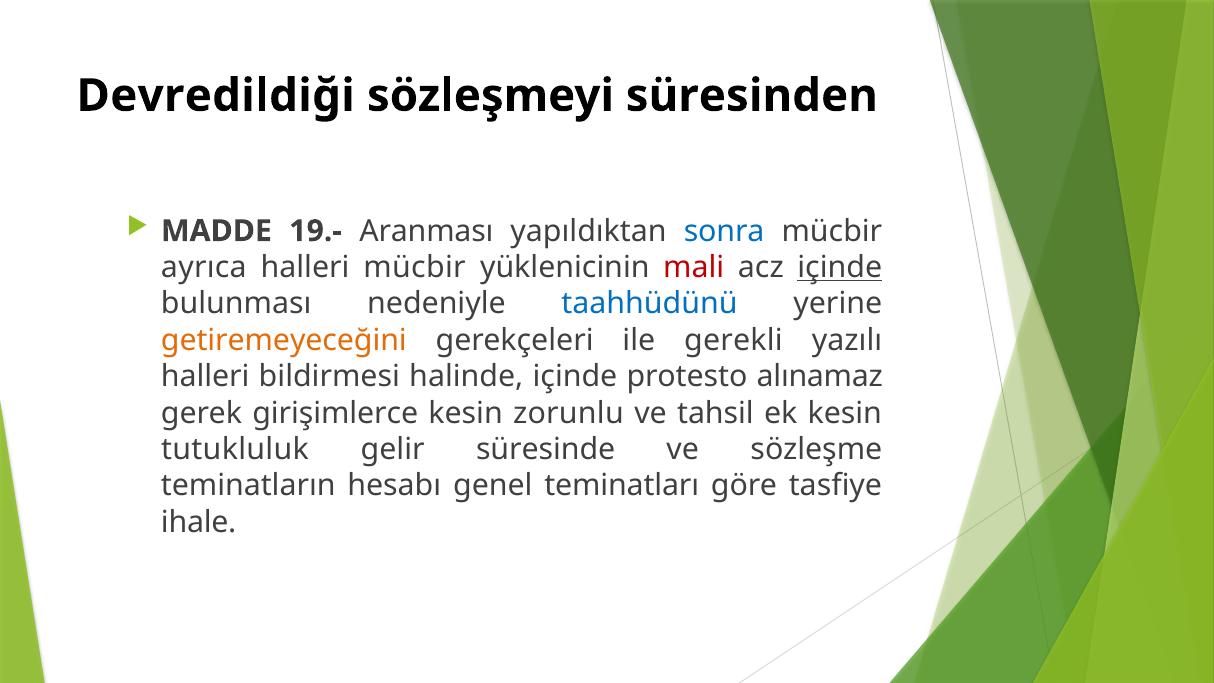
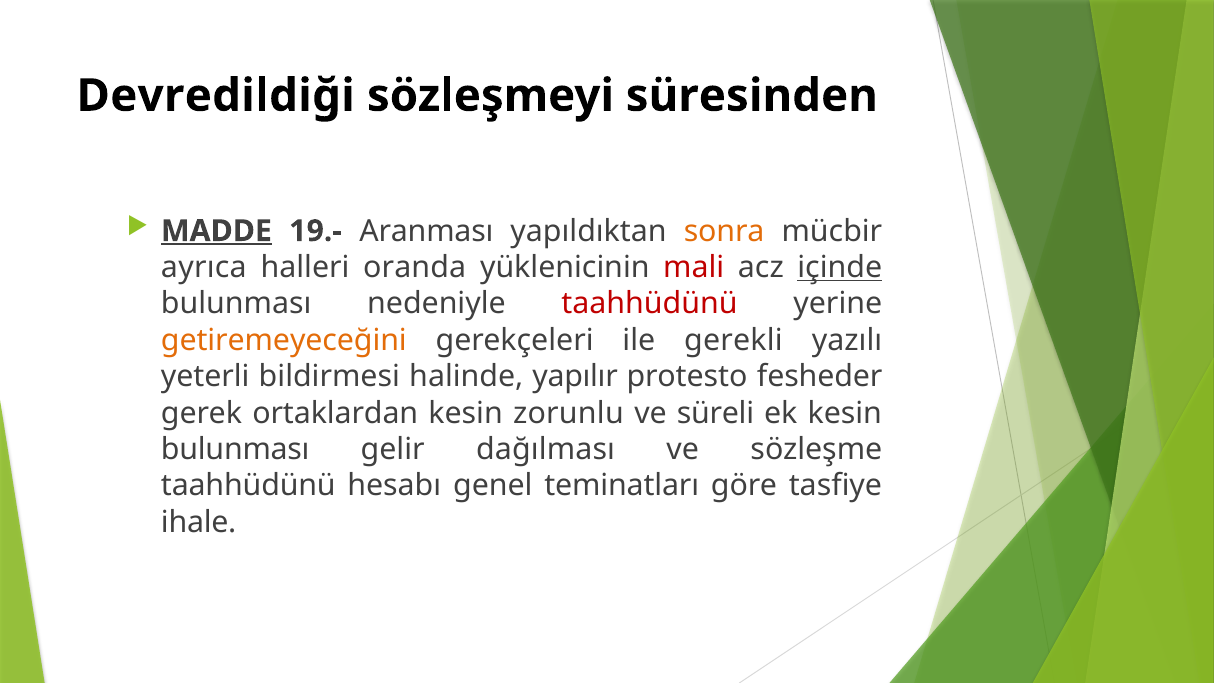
MADDE underline: none -> present
sonra colour: blue -> orange
halleri mücbir: mücbir -> oranda
taahhüdünü at (650, 304) colour: blue -> red
halleri at (205, 377): halleri -> yeterli
halinde içinde: içinde -> yapılır
alınamaz: alınamaz -> fesheder
girişimlerce: girişimlerce -> ortaklardan
tahsil: tahsil -> süreli
tutukluluk at (235, 449): tutukluluk -> bulunması
süresinde: süresinde -> dağılması
teminatların at (248, 486): teminatların -> taahhüdünü
